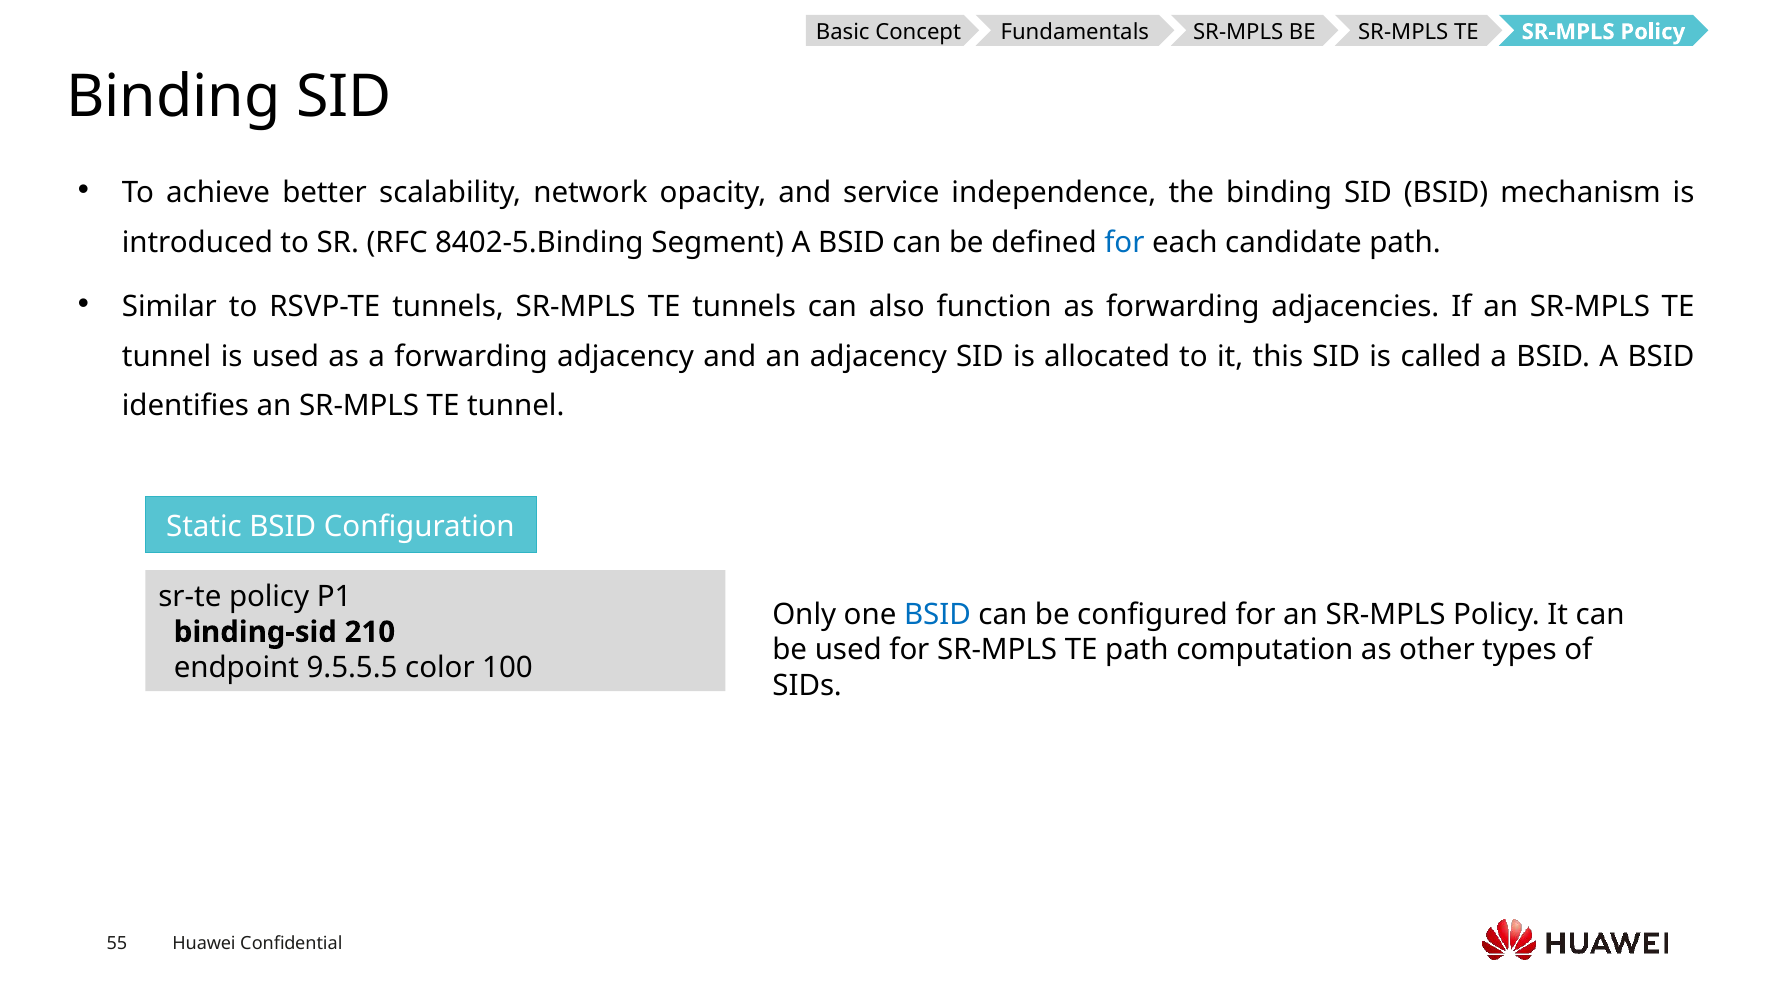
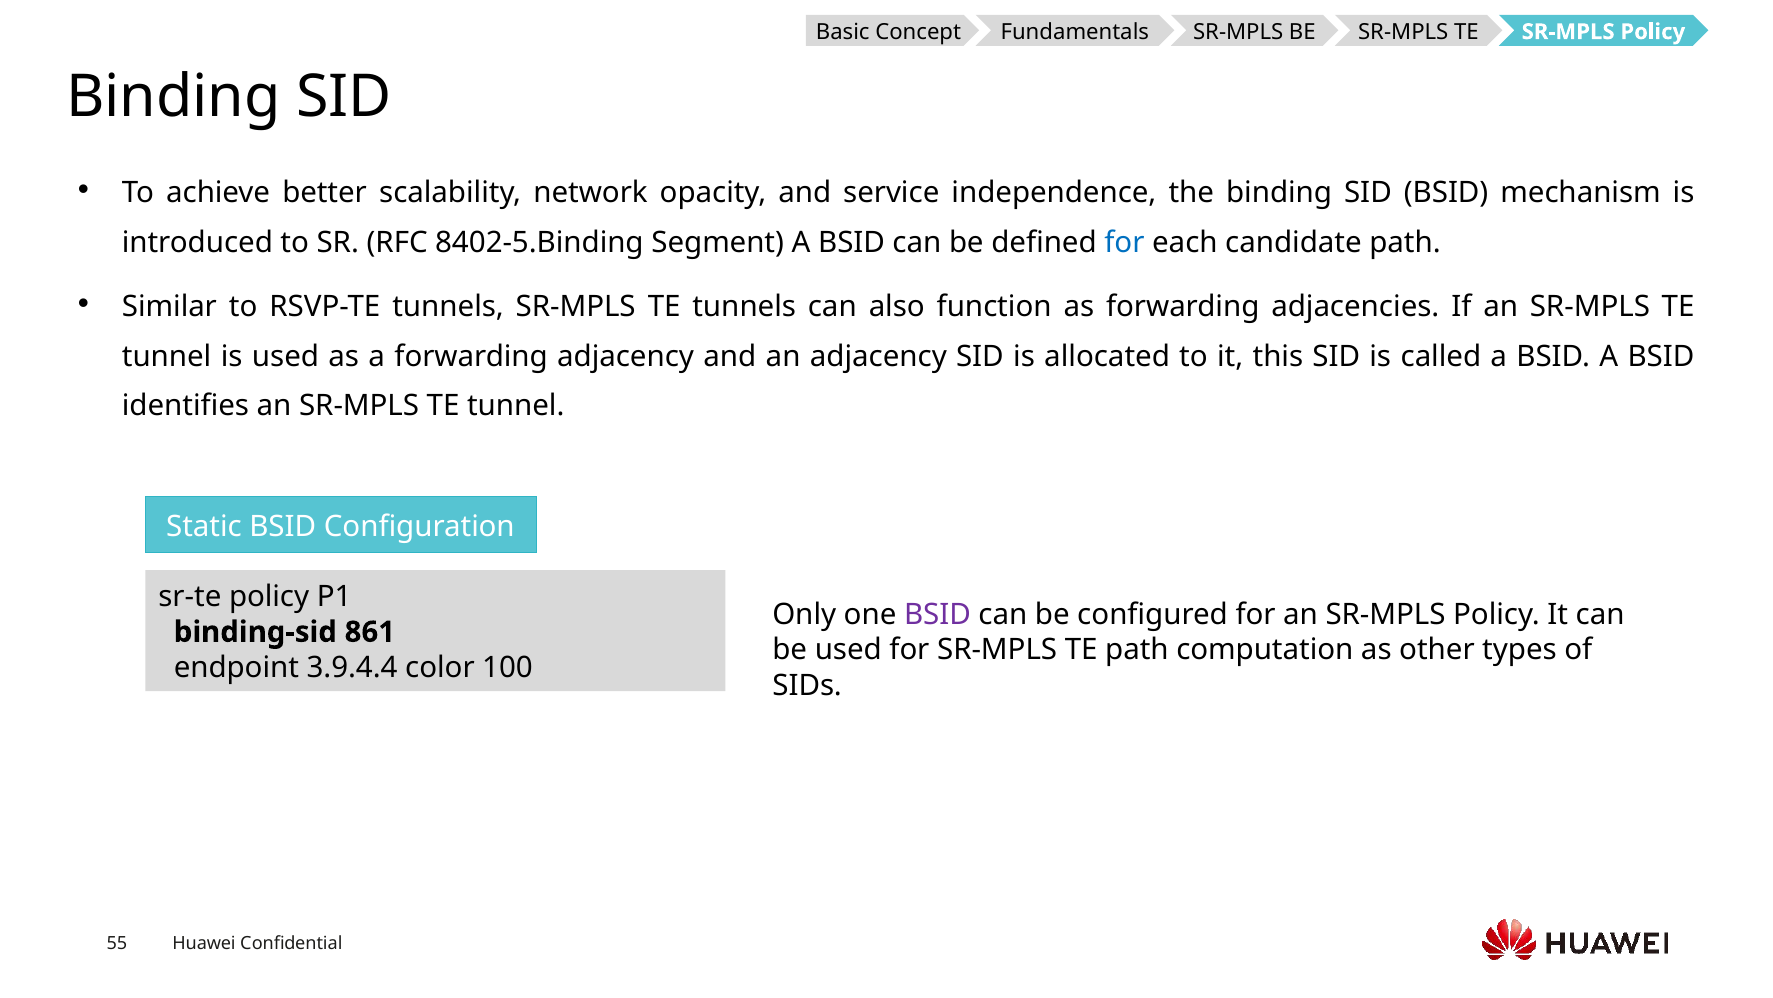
BSID at (937, 614) colour: blue -> purple
210: 210 -> 861
9.5.5.5: 9.5.5.5 -> 3.9.4.4
